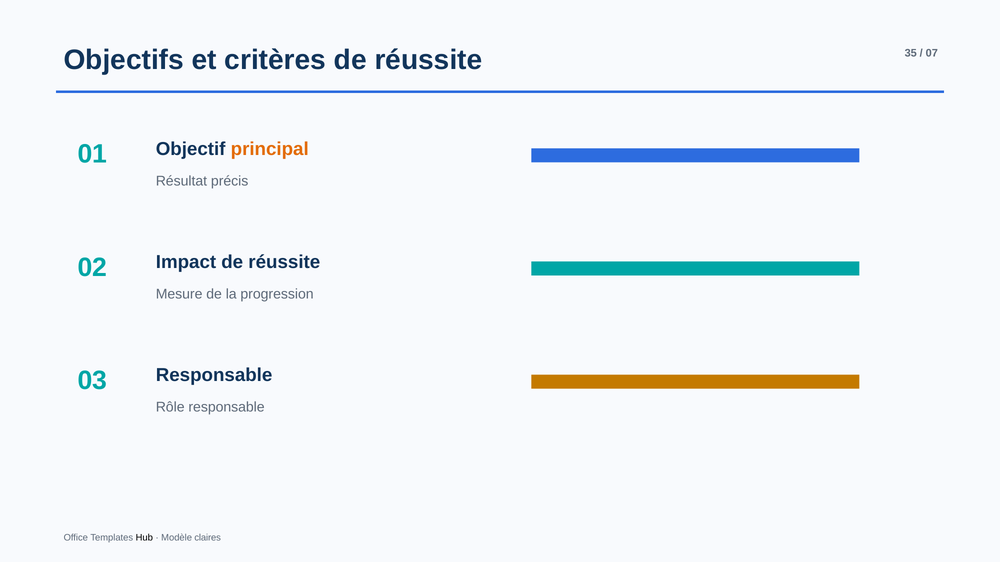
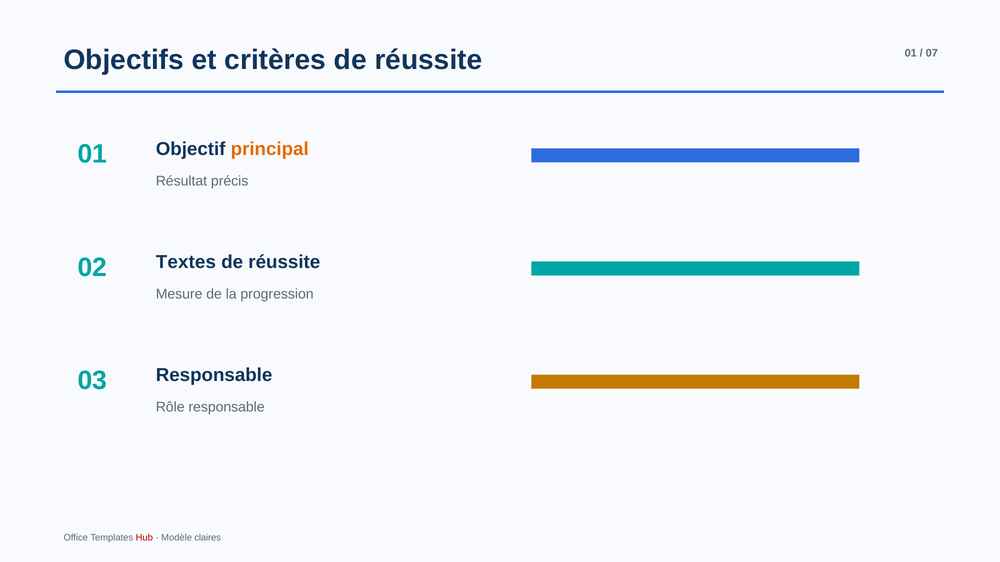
réussite 35: 35 -> 01
Impact: Impact -> Textes
Hub colour: black -> red
